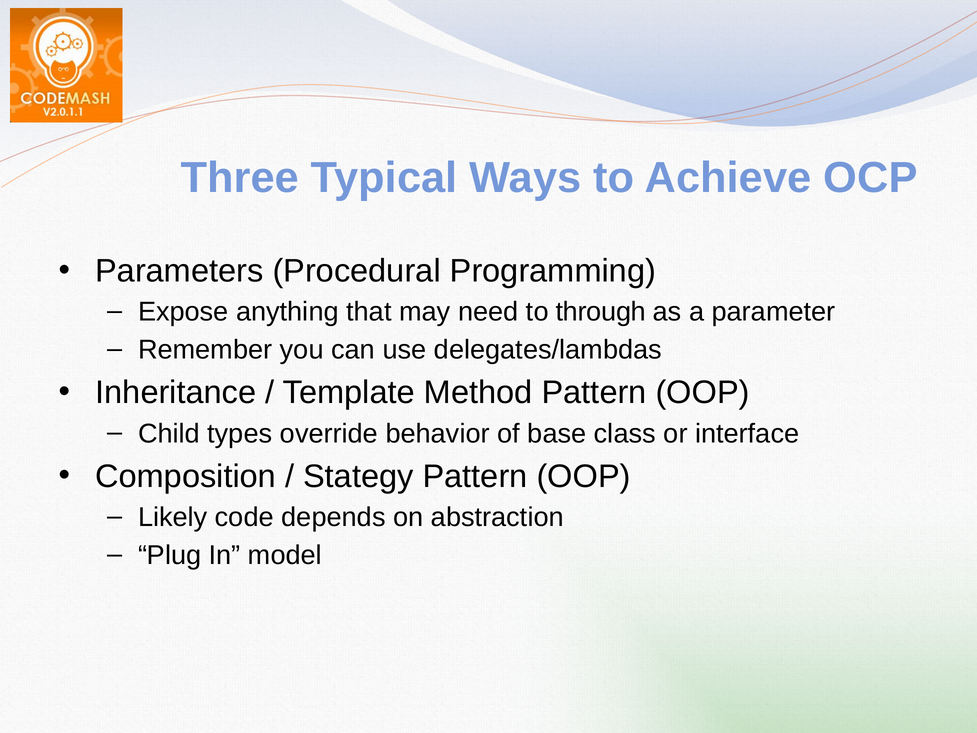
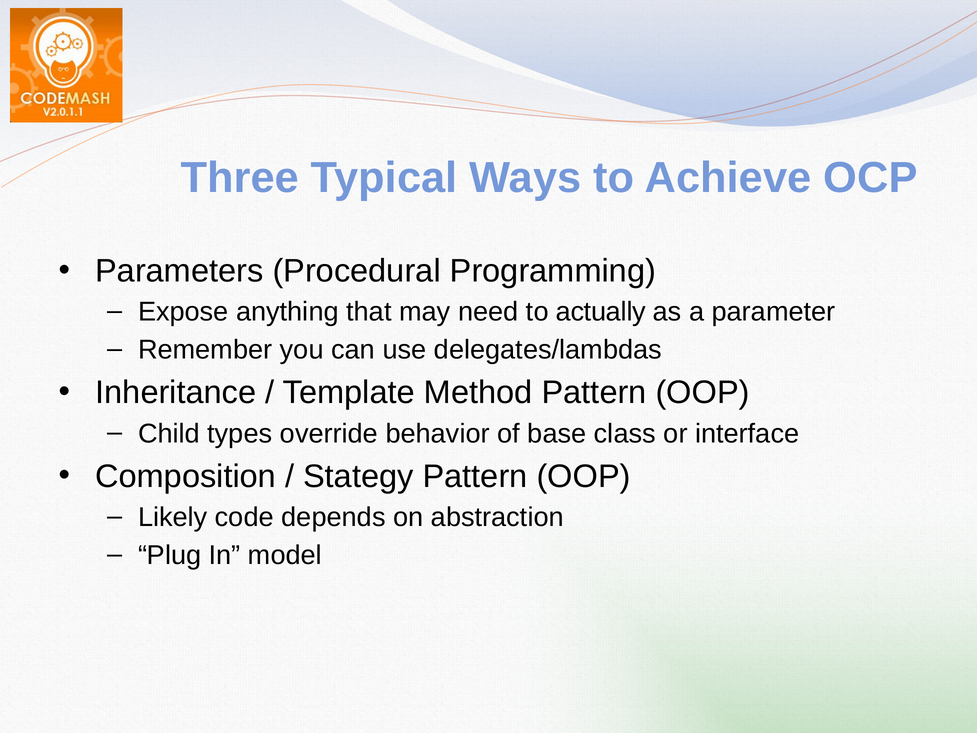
through: through -> actually
